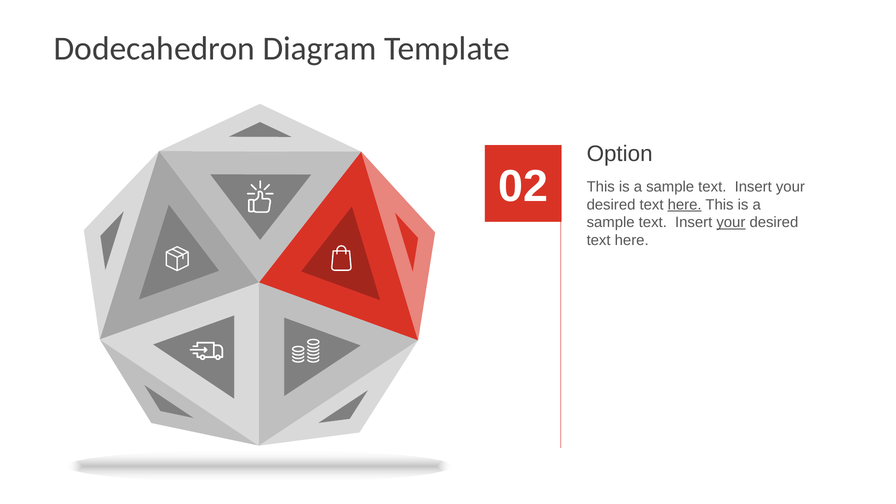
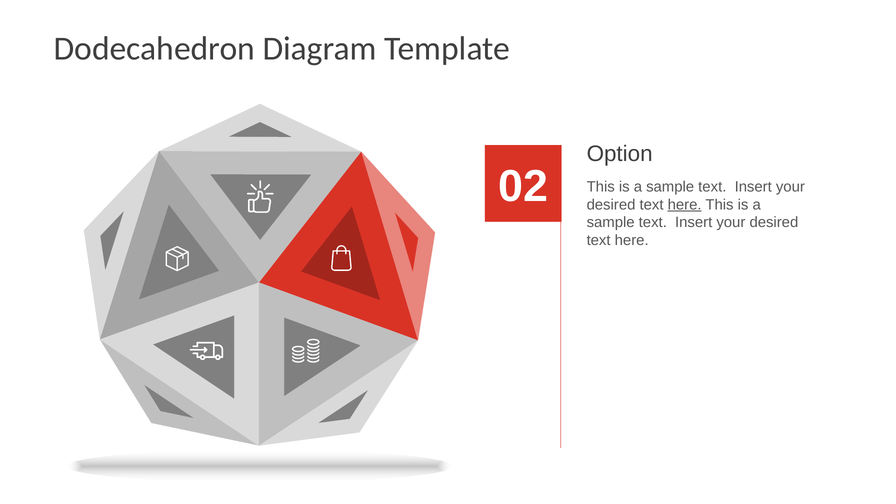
your at (731, 223) underline: present -> none
